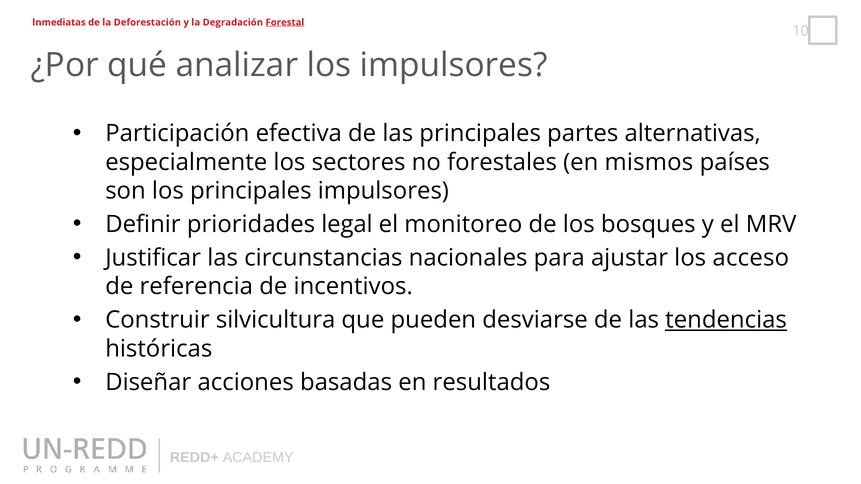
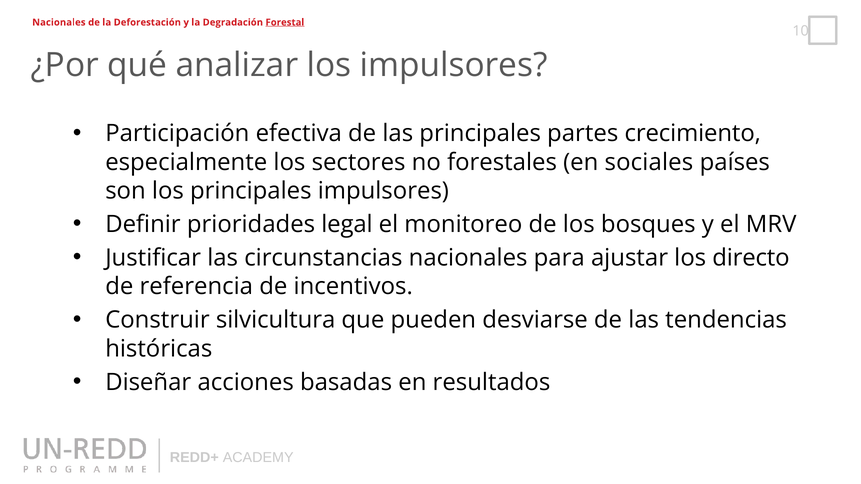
Inmediatas at (59, 22): Inmediatas -> Nacionales
alternativas: alternativas -> crecimiento
mismos: mismos -> sociales
acceso: acceso -> directo
tendencias underline: present -> none
